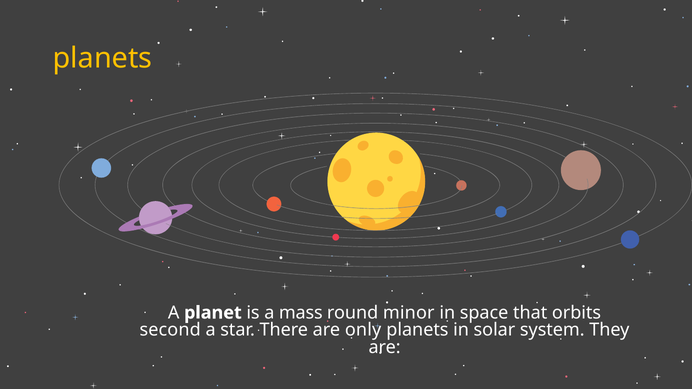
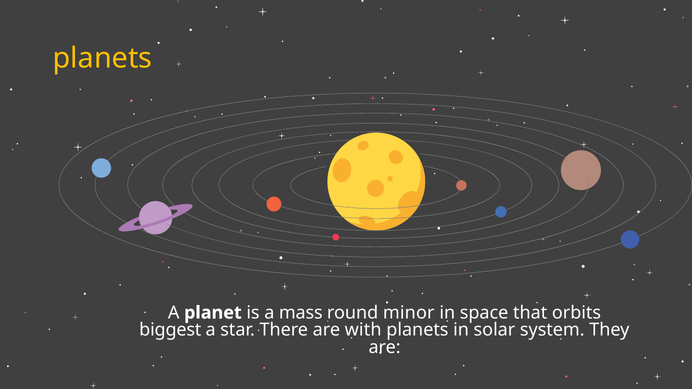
second: second -> biggest
only: only -> with
